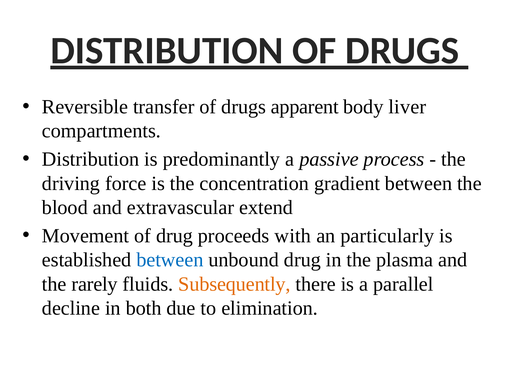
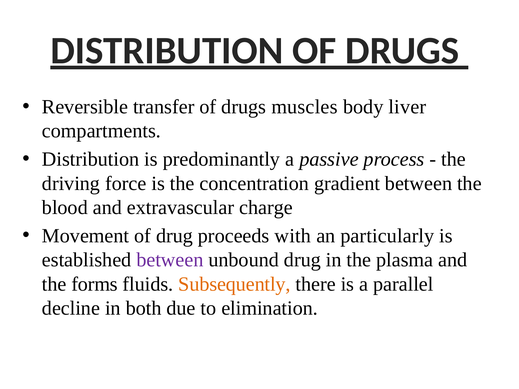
apparent: apparent -> muscles
extend: extend -> charge
between at (170, 260) colour: blue -> purple
rarely: rarely -> forms
